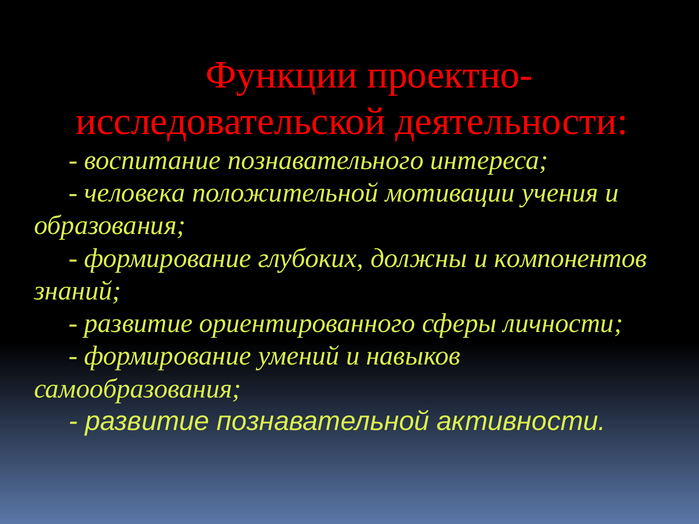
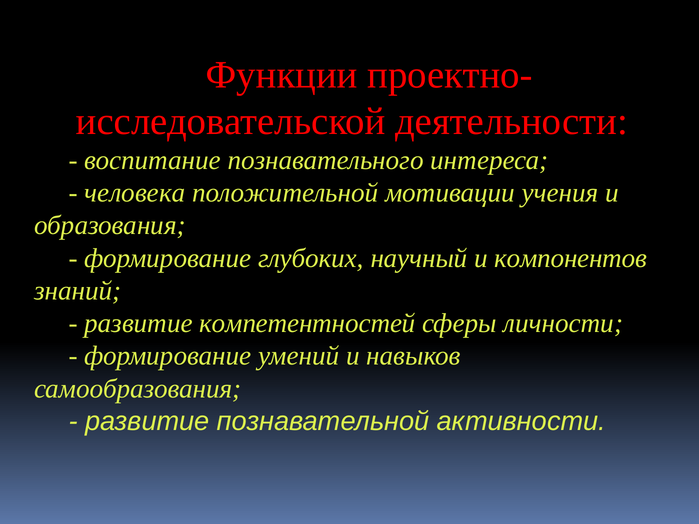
должны: должны -> научный
ориентированного: ориентированного -> компетентностей
